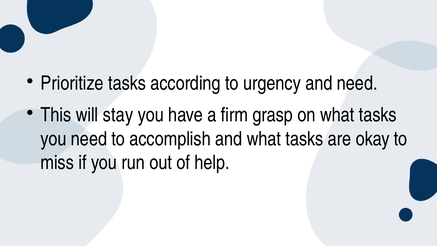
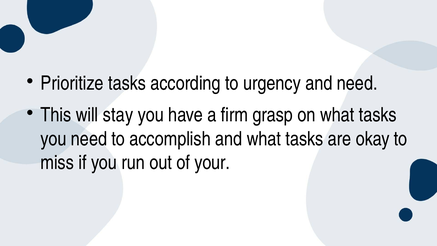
help: help -> your
